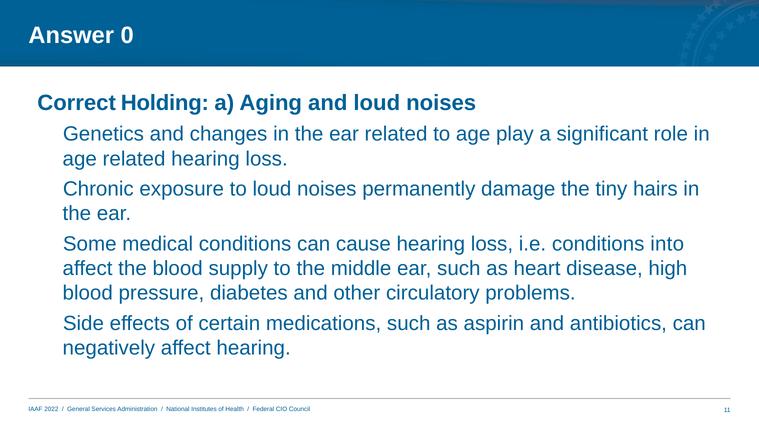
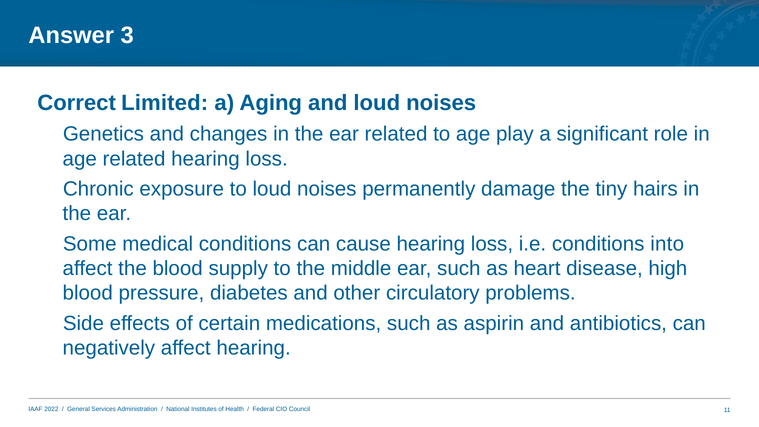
0: 0 -> 3
Holding: Holding -> Limited
